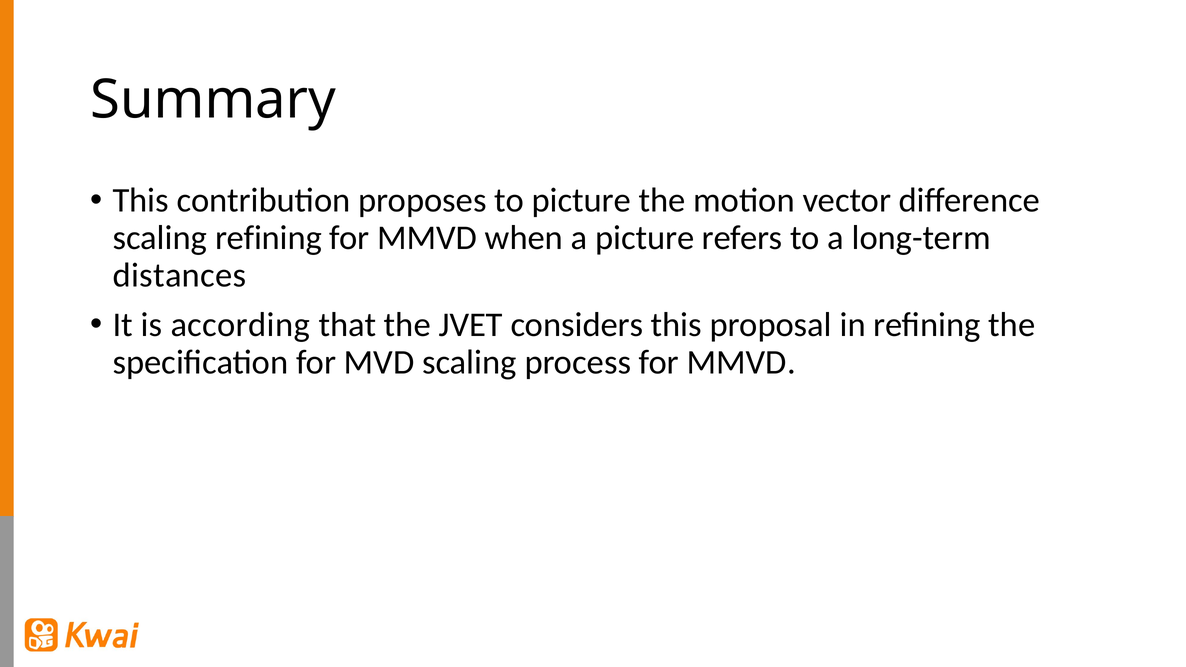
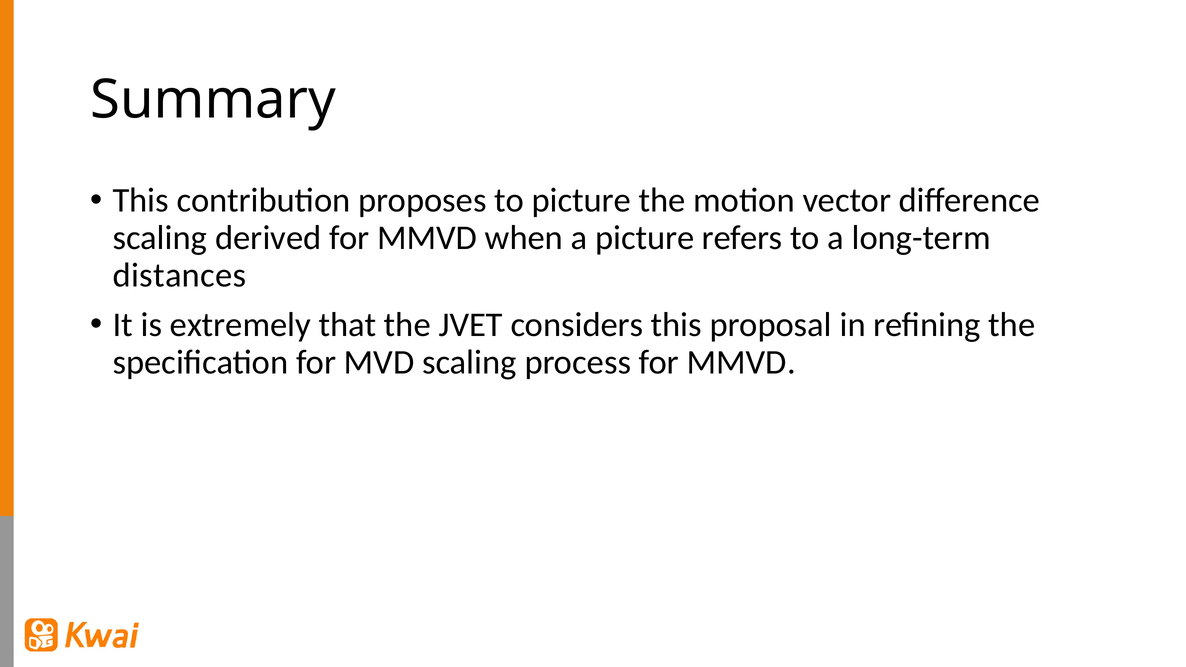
scaling refining: refining -> derived
according: according -> extremely
